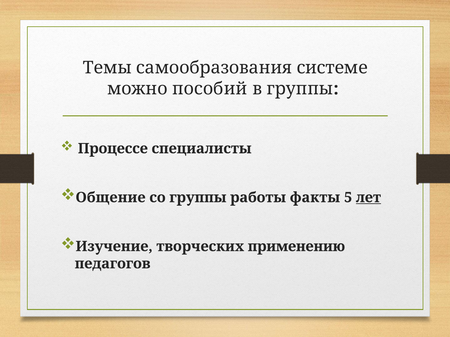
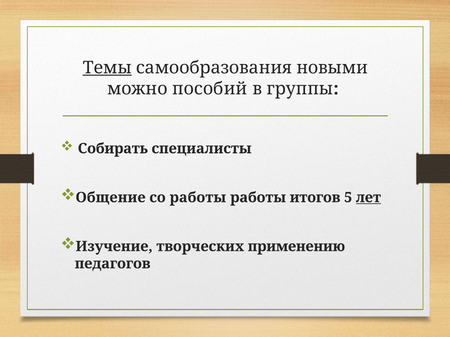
Темы underline: none -> present
системе: системе -> новыми
Процессе: Процессе -> Собирать
со группы: группы -> работы
факты: факты -> итогов
